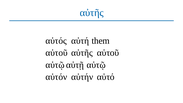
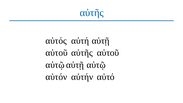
them: them -> αὐτῇ
